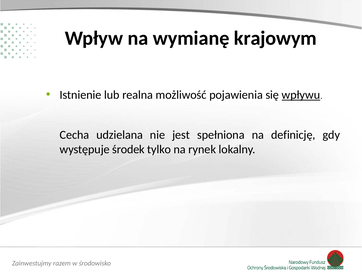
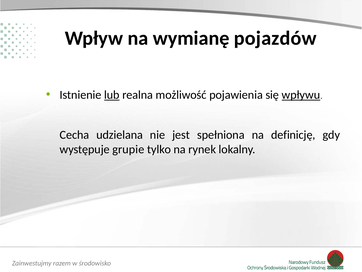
krajowym: krajowym -> pojazdów
lub underline: none -> present
środek: środek -> grupie
